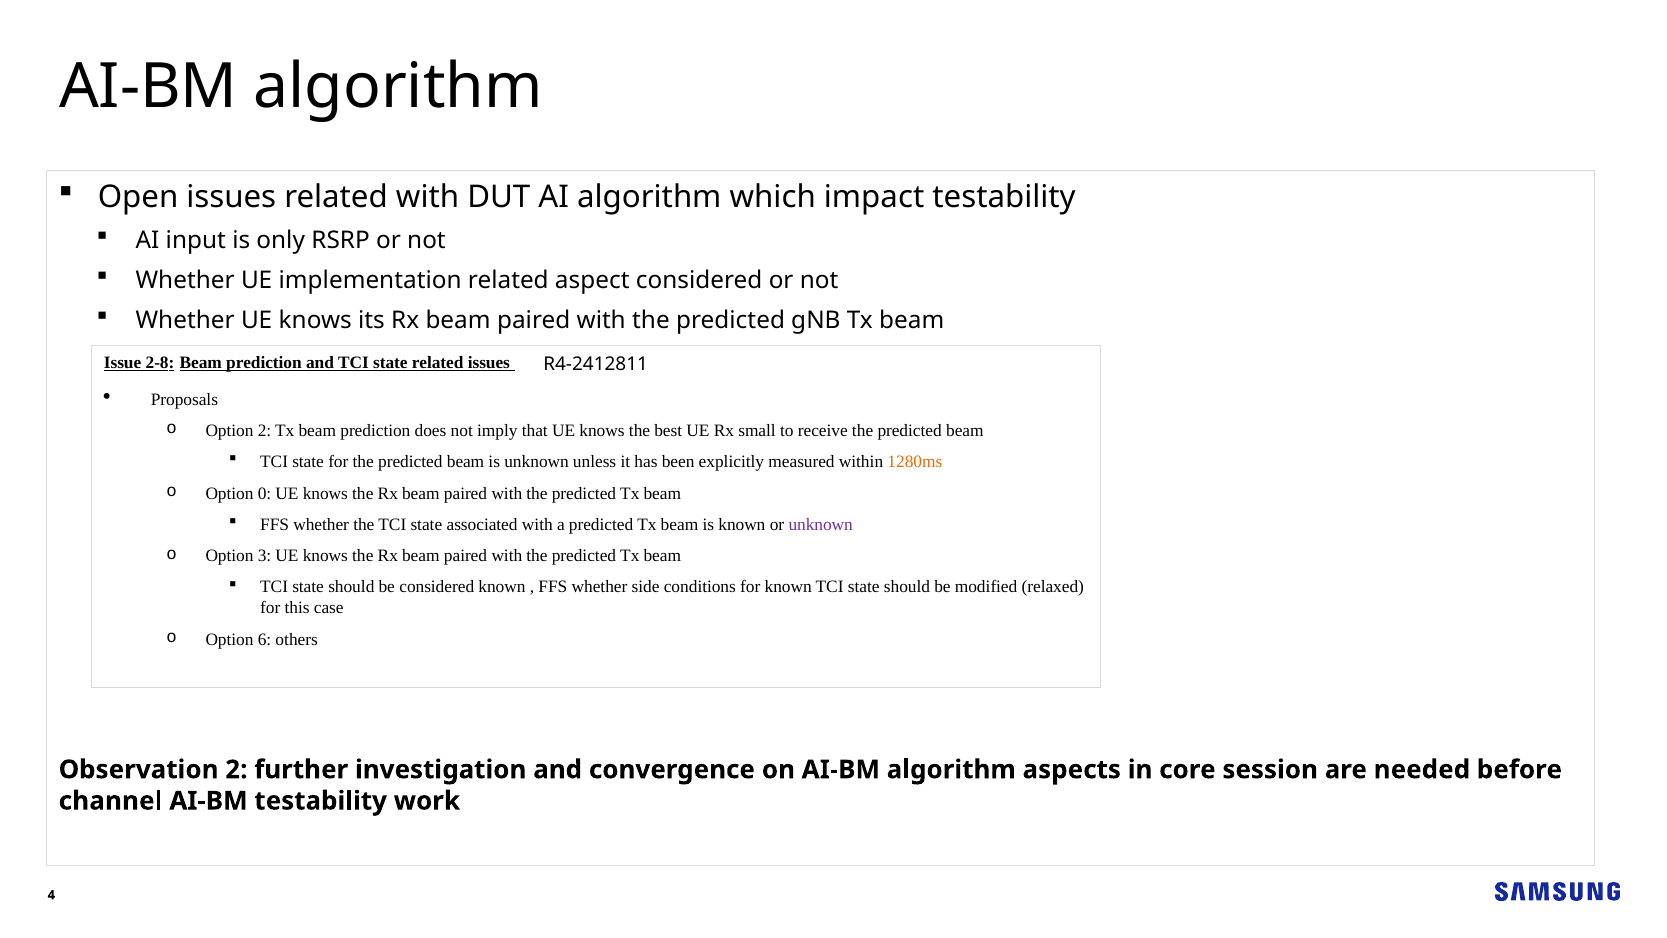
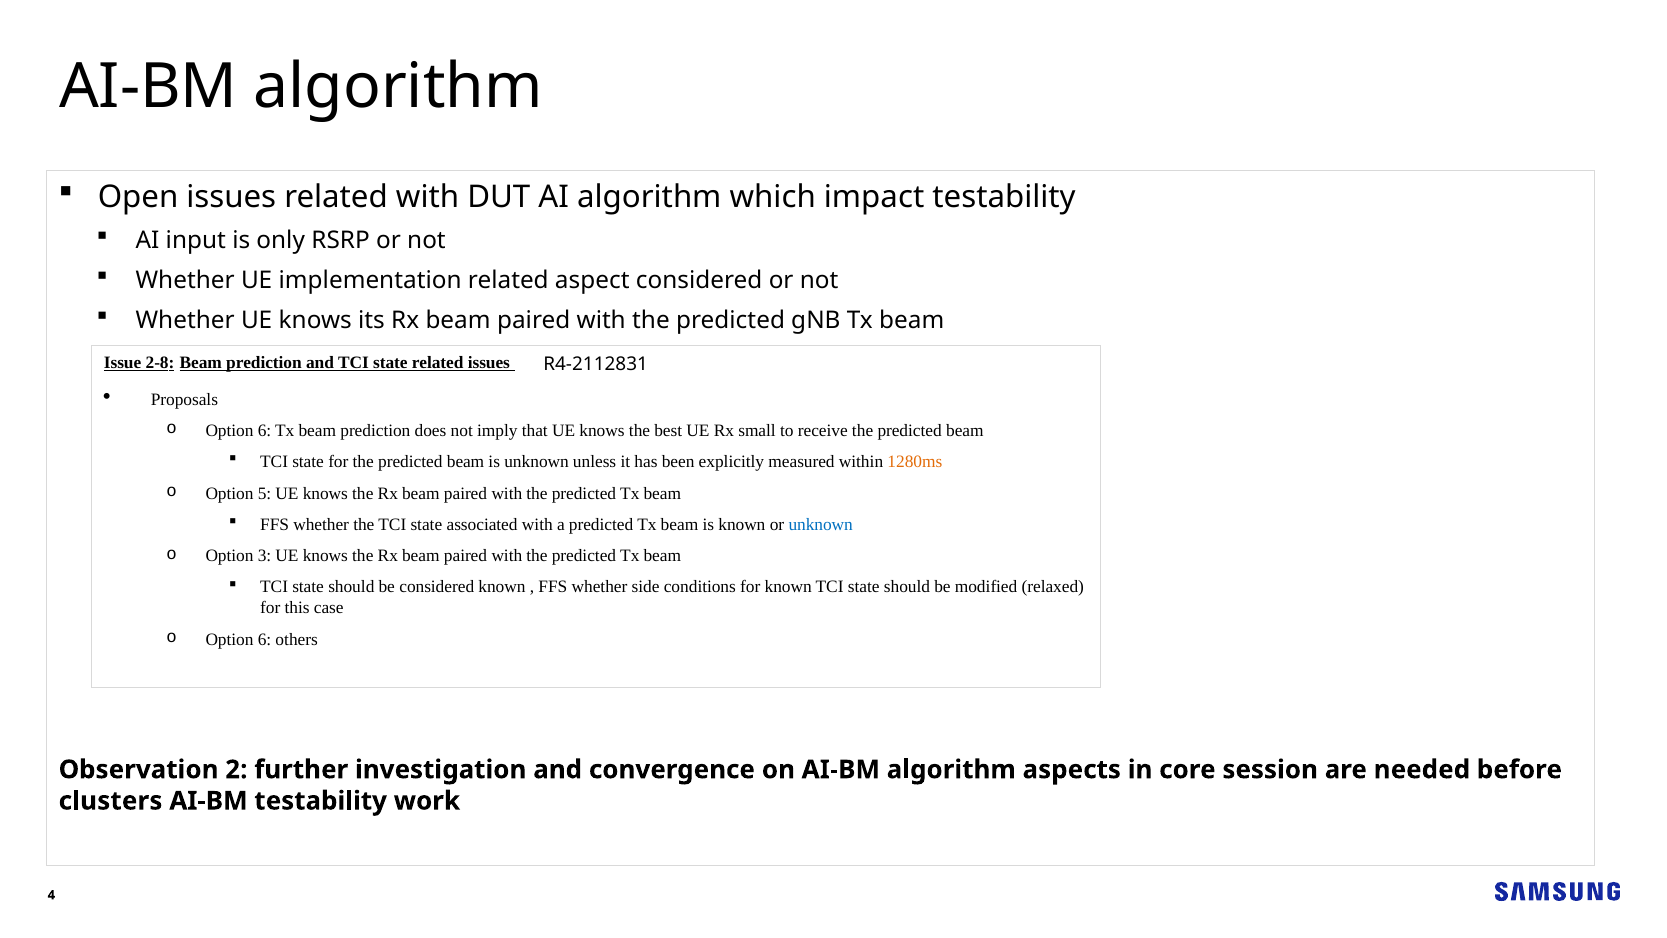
R4-2412811: R4-2412811 -> R4-2112831
2 at (265, 431): 2 -> 6
0: 0 -> 5
unknown at (821, 524) colour: purple -> blue
channel: channel -> clusters
